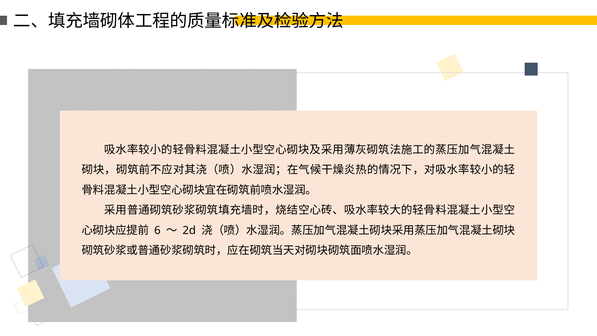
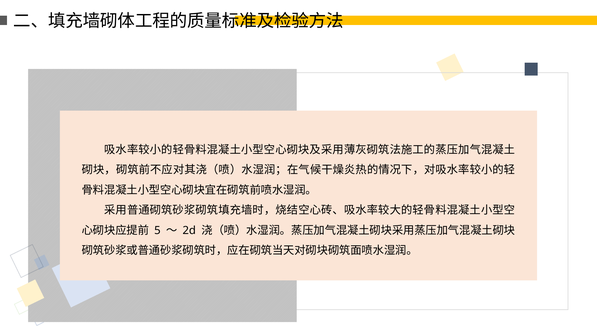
6: 6 -> 5
